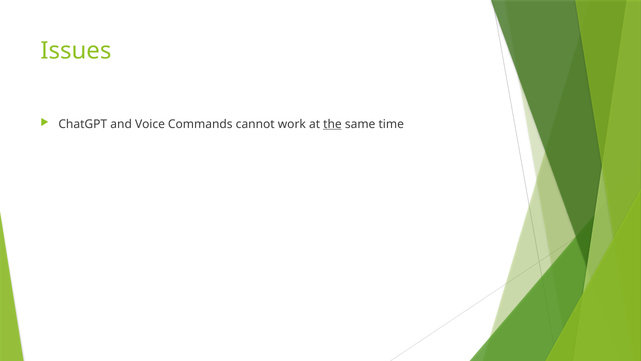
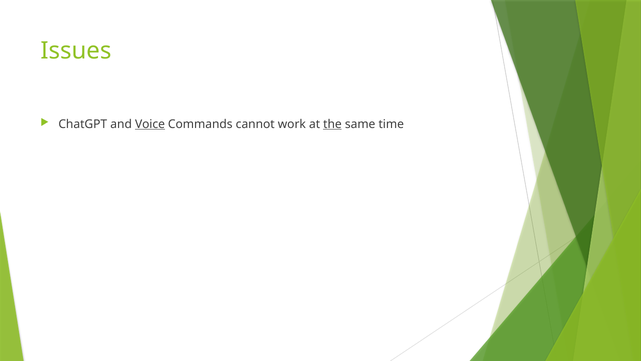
Voice underline: none -> present
